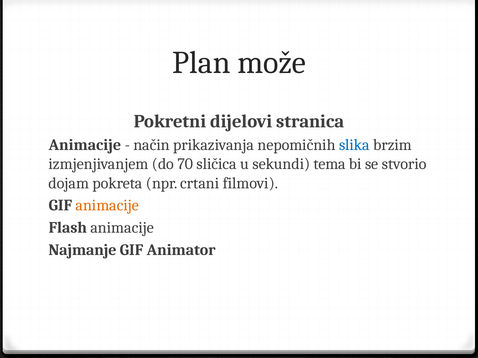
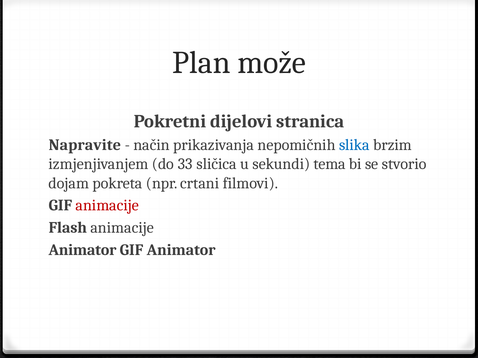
Animacije at (85, 145): Animacije -> Napravite
70: 70 -> 33
animacije at (107, 206) colour: orange -> red
Najmanje at (82, 250): Najmanje -> Animator
